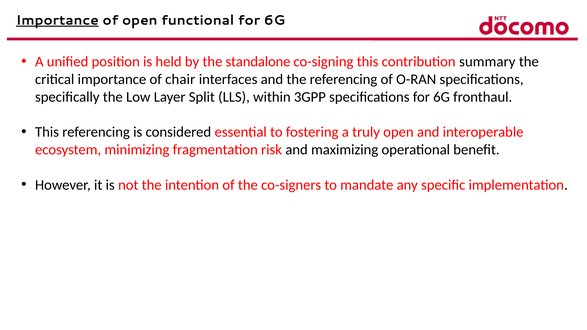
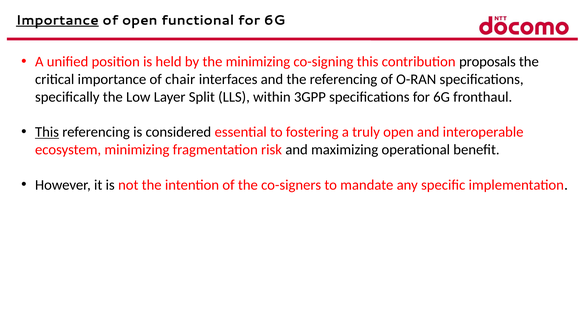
the standalone: standalone -> minimizing
summary: summary -> proposals
This at (47, 132) underline: none -> present
